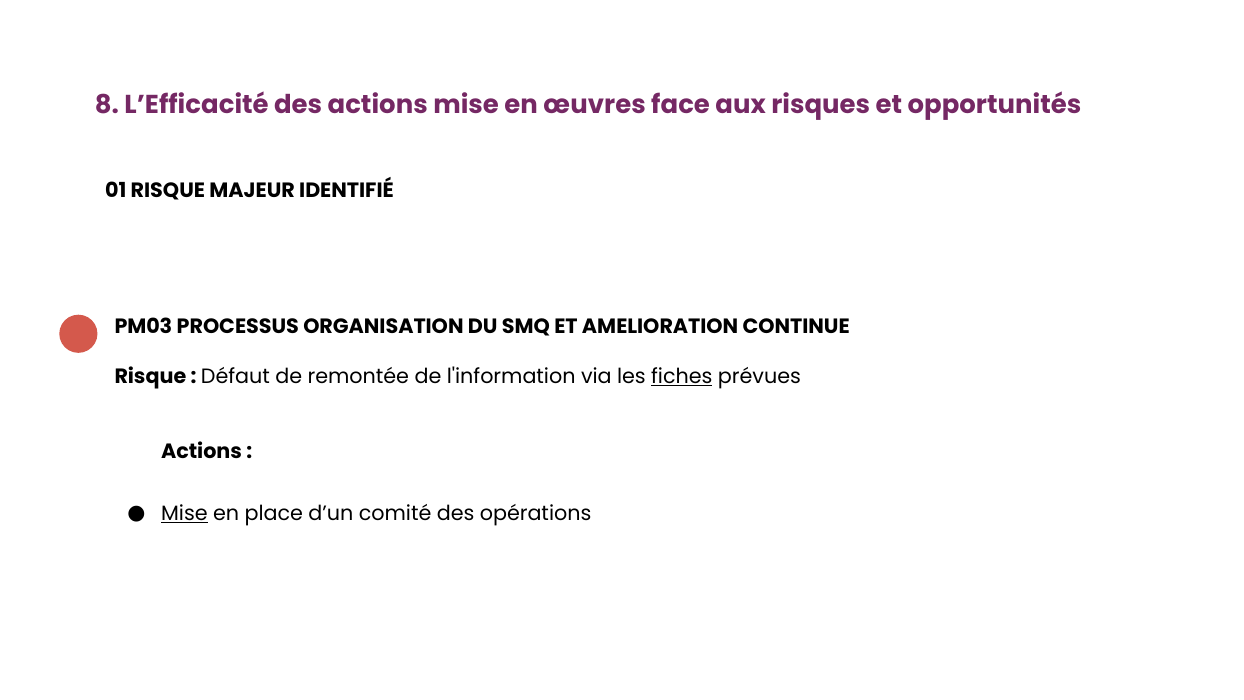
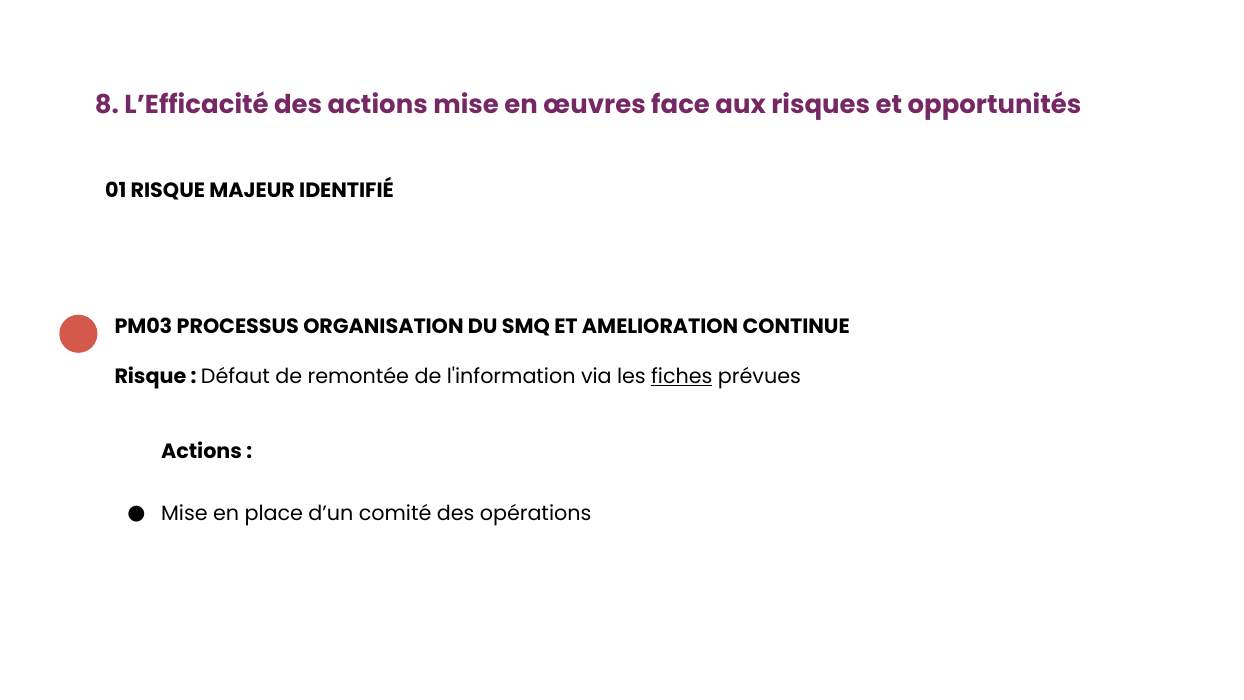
Mise at (184, 513) underline: present -> none
